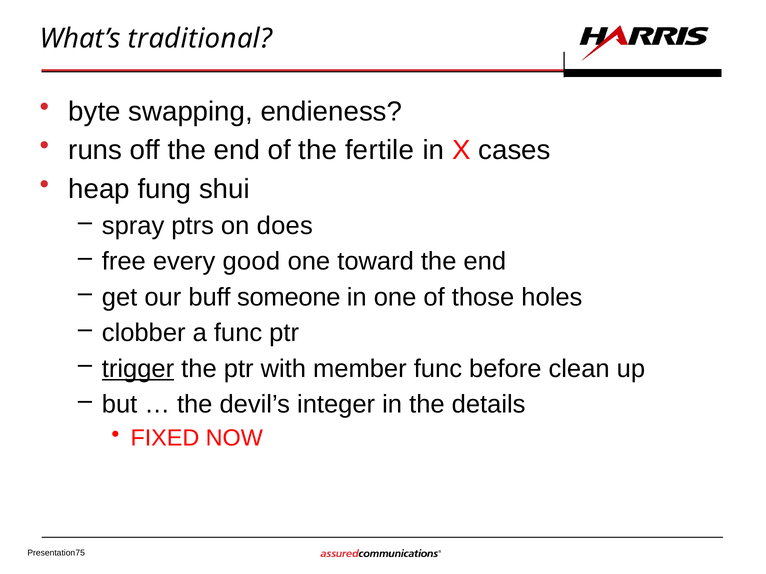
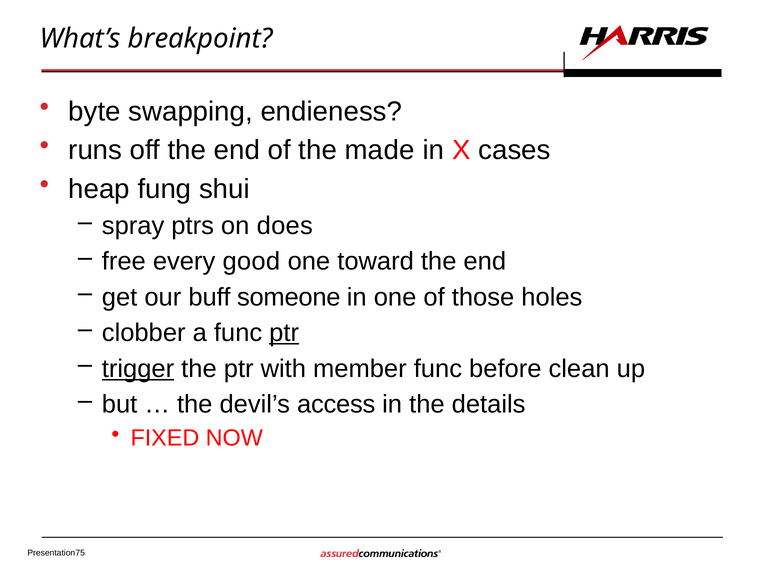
traditional: traditional -> breakpoint
fertile: fertile -> made
ptr at (284, 333) underline: none -> present
integer: integer -> access
